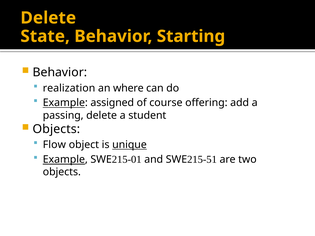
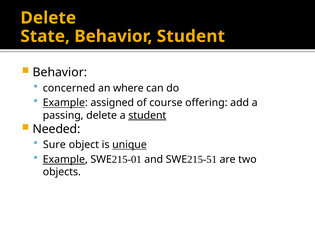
Behavior Starting: Starting -> Student
realization: realization -> concerned
student at (147, 115) underline: none -> present
Objects at (56, 129): Objects -> Needed
Flow: Flow -> Sure
